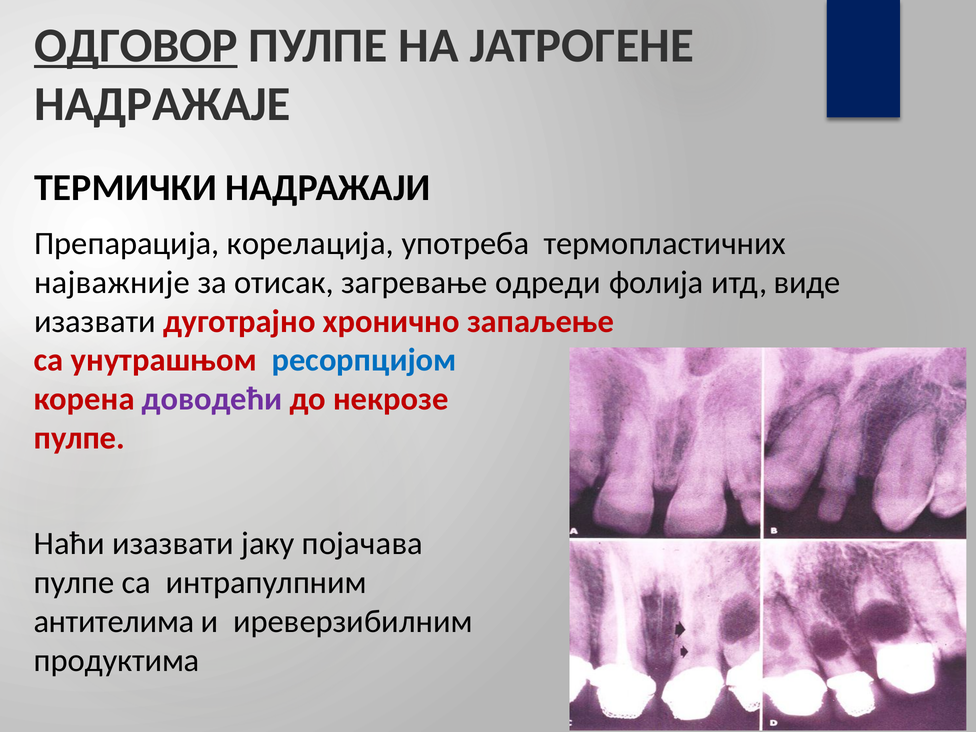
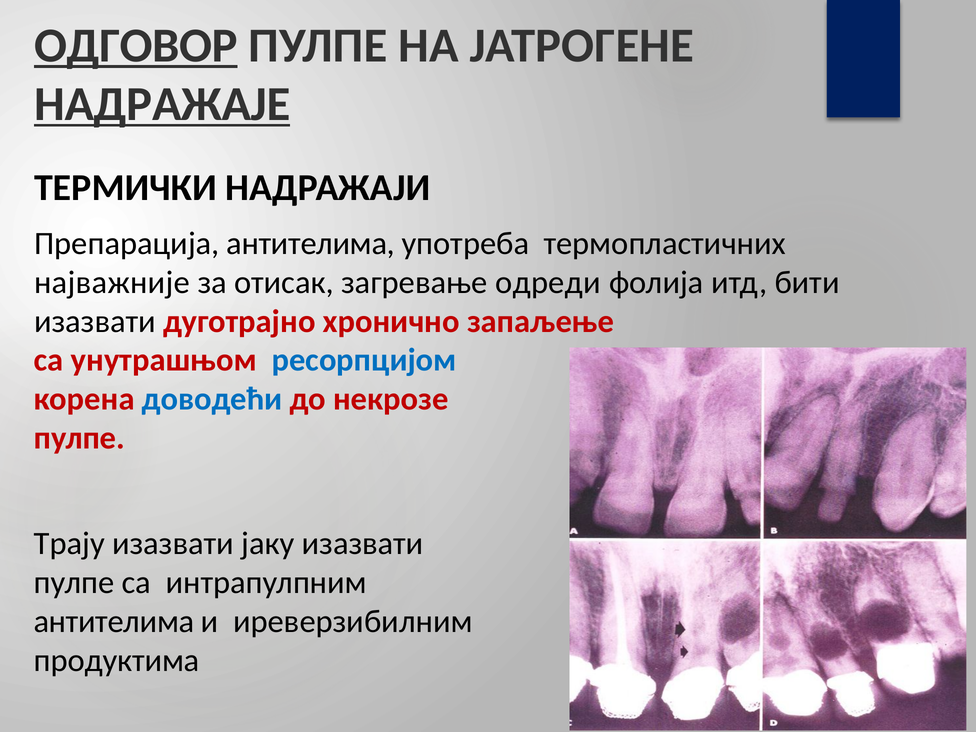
НАДРАЖАЈЕ underline: none -> present
Препарација корелација: корелација -> антителима
виде: виде -> бити
доводећи colour: purple -> blue
Наћи: Наћи -> Трају
јаку појачава: појачава -> изазвати
